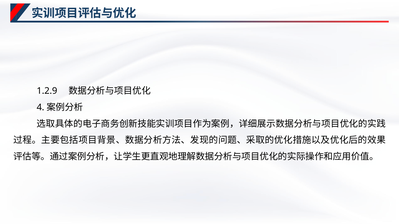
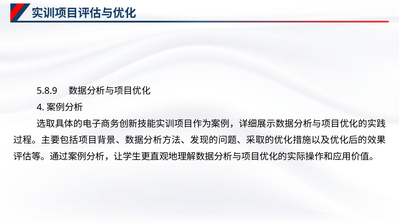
1.2.9: 1.2.9 -> 5.8.9
